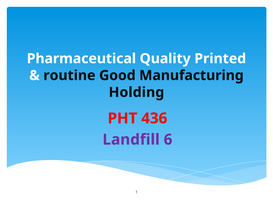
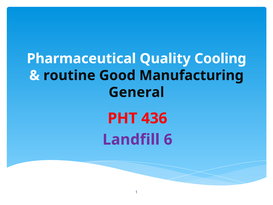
Printed: Printed -> Cooling
Holding: Holding -> General
